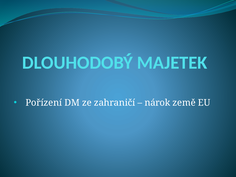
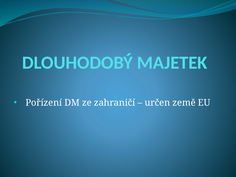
nárok: nárok -> určen
